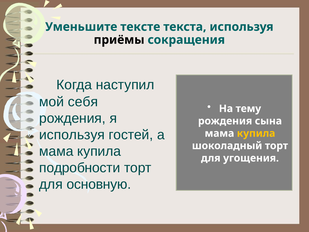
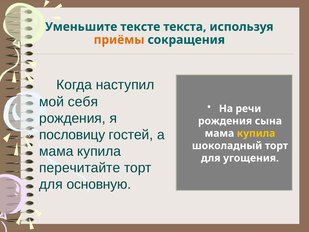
приёмы colour: black -> orange
тему: тему -> речи
используя at (72, 135): используя -> пословицу
подробности: подробности -> перечитайте
